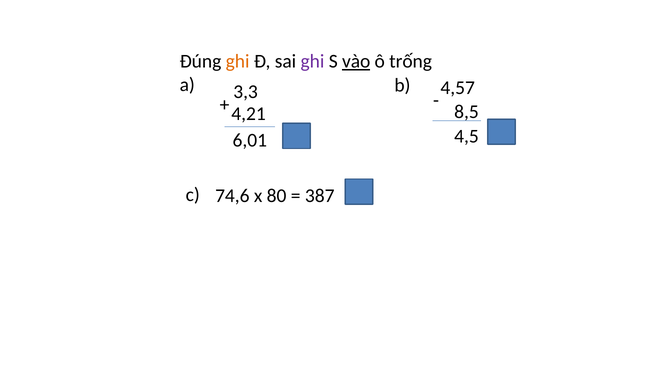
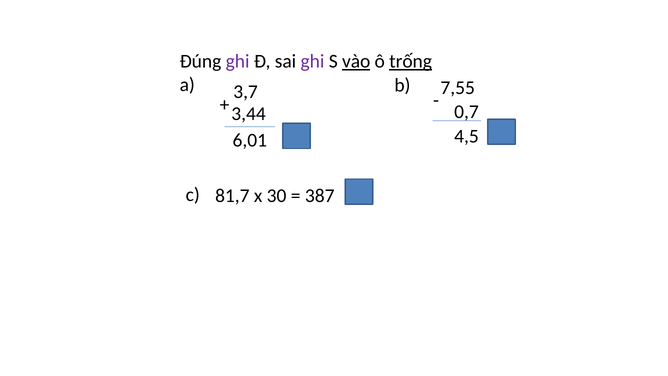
ghi at (238, 61) colour: orange -> purple
trống underline: none -> present
3,3: 3,3 -> 3,7
4,57: 4,57 -> 7,55
4,21: 4,21 -> 3,44
8,5: 8,5 -> 0,7
74,6: 74,6 -> 81,7
80: 80 -> 30
